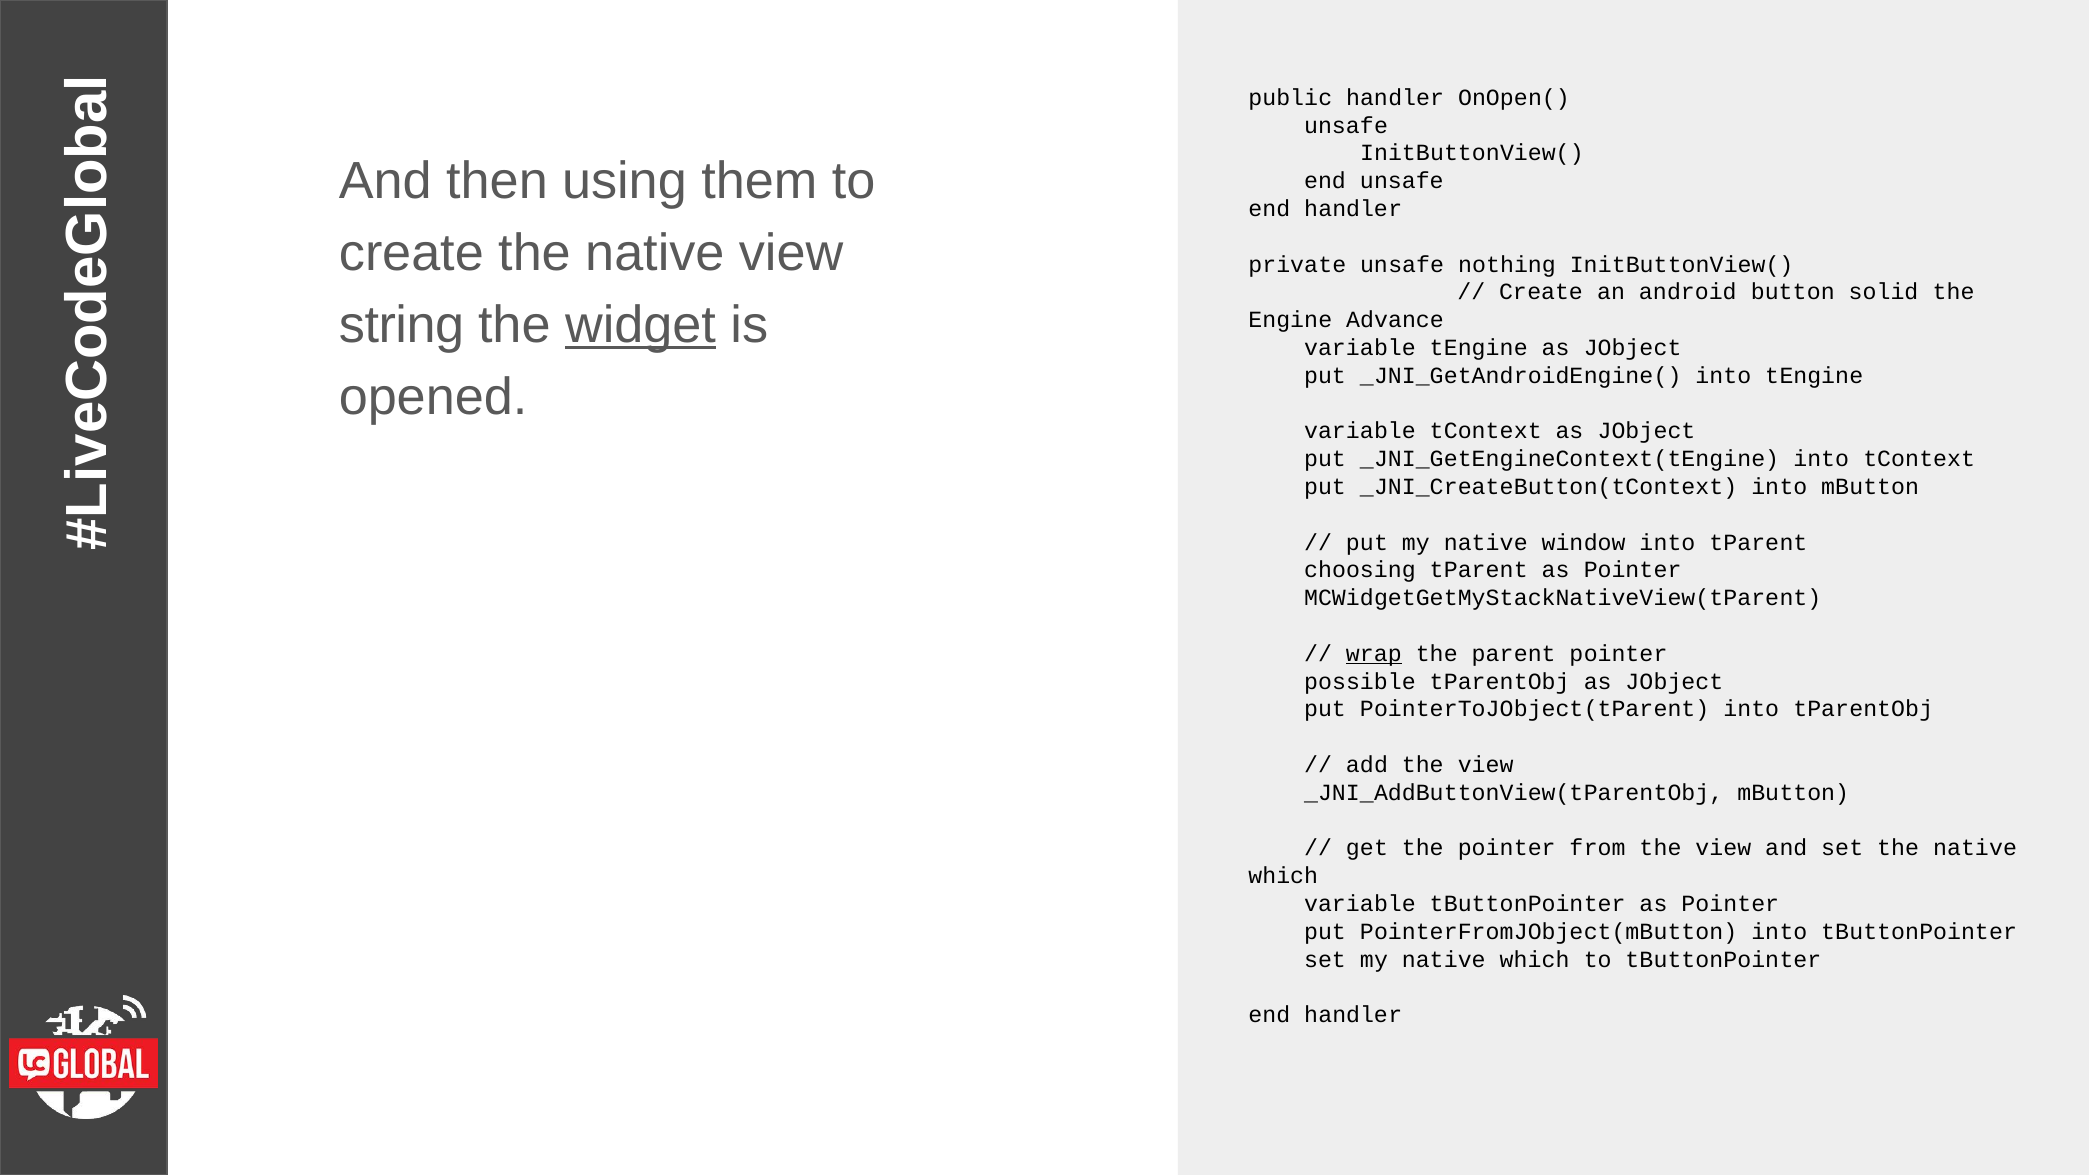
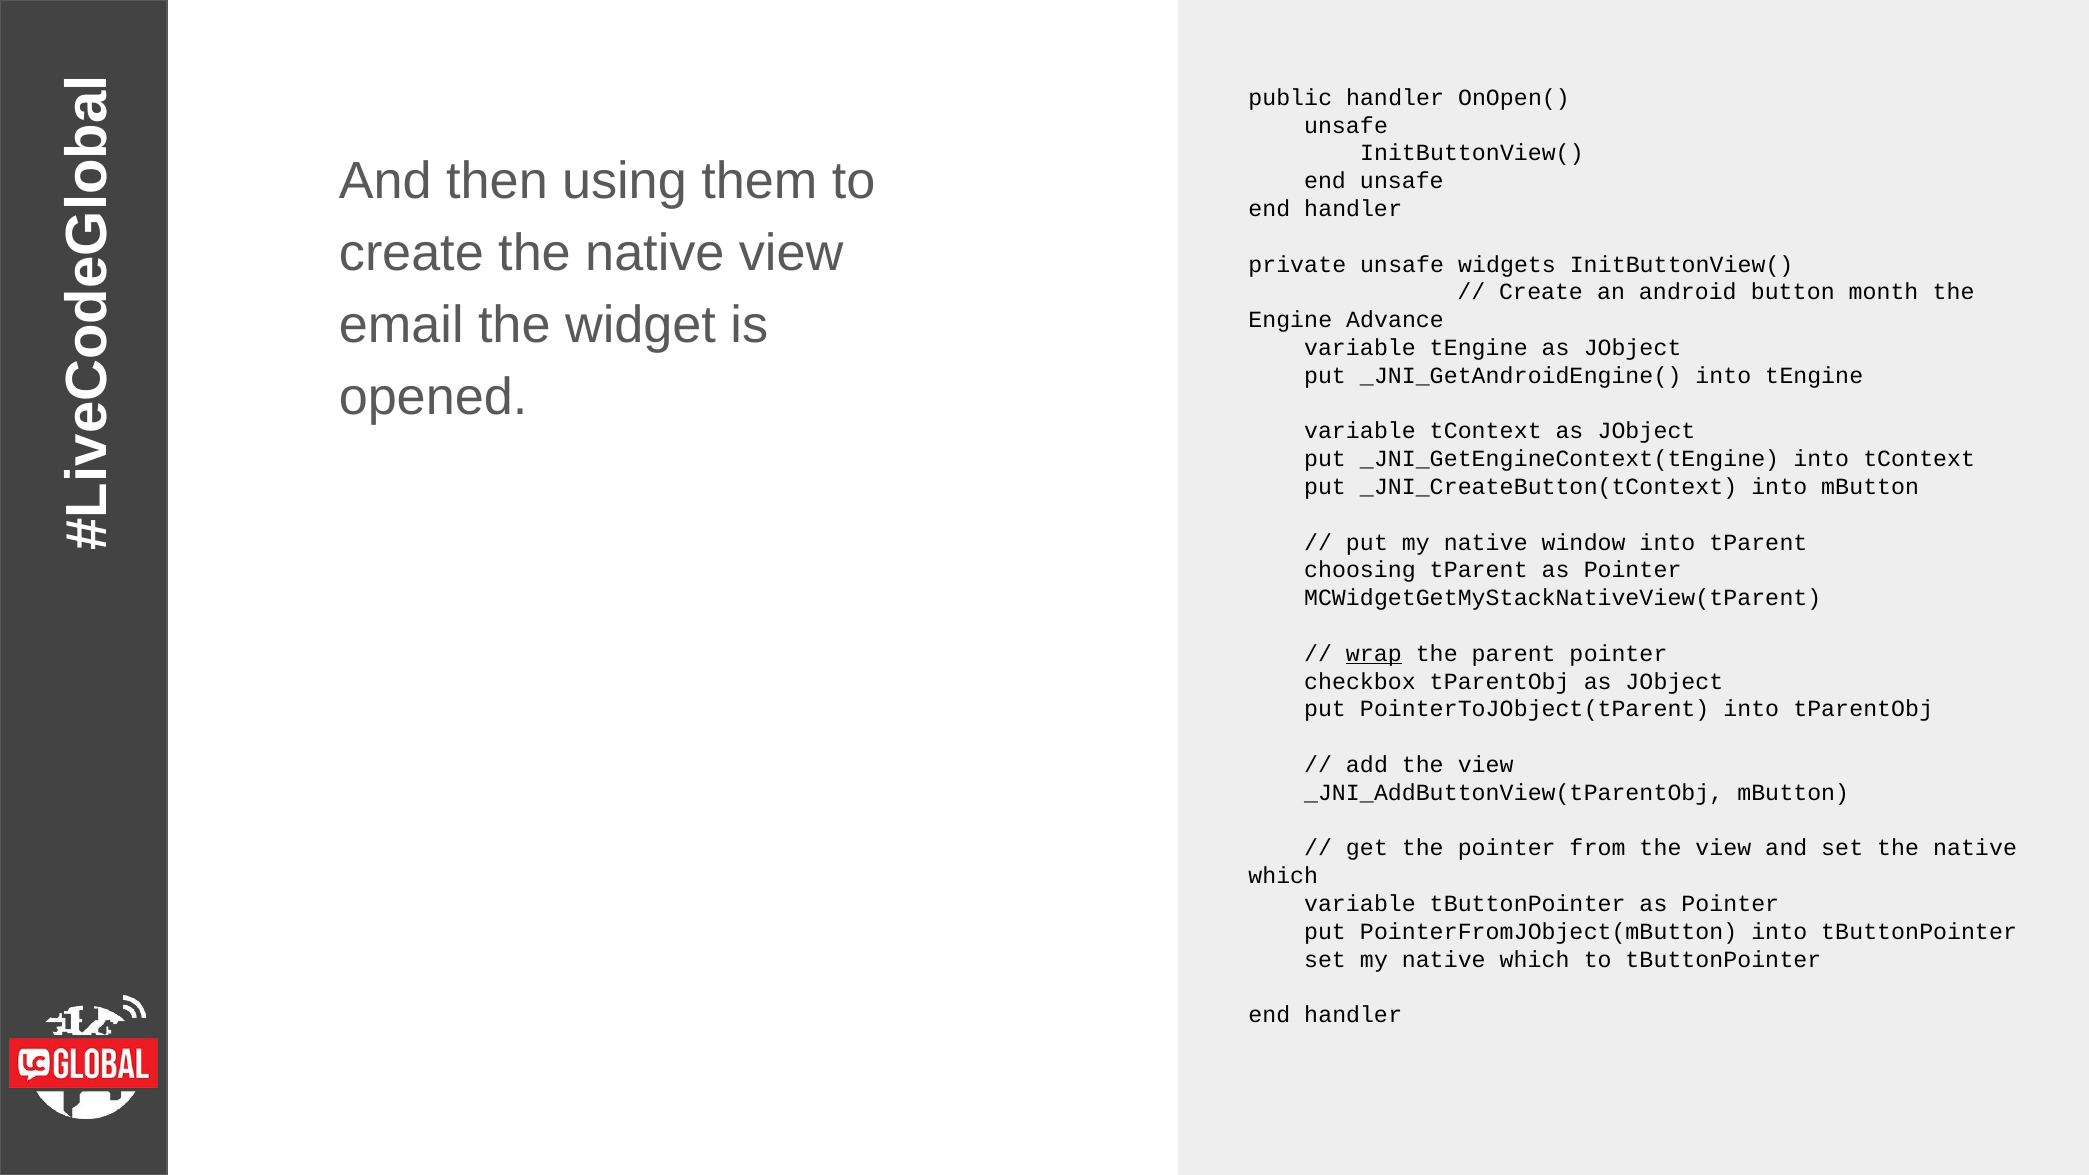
nothing: nothing -> widgets
solid: solid -> month
string: string -> email
widget underline: present -> none
possible: possible -> checkbox
